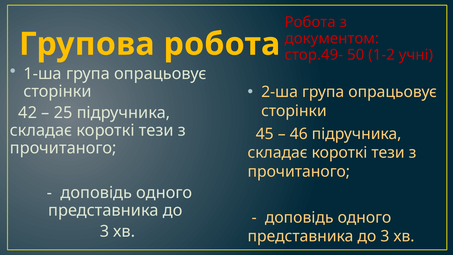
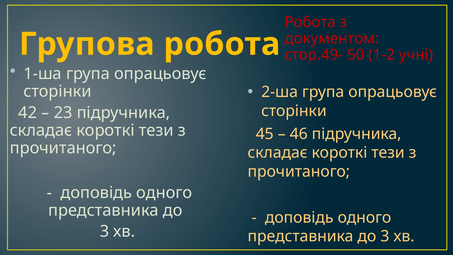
25: 25 -> 23
